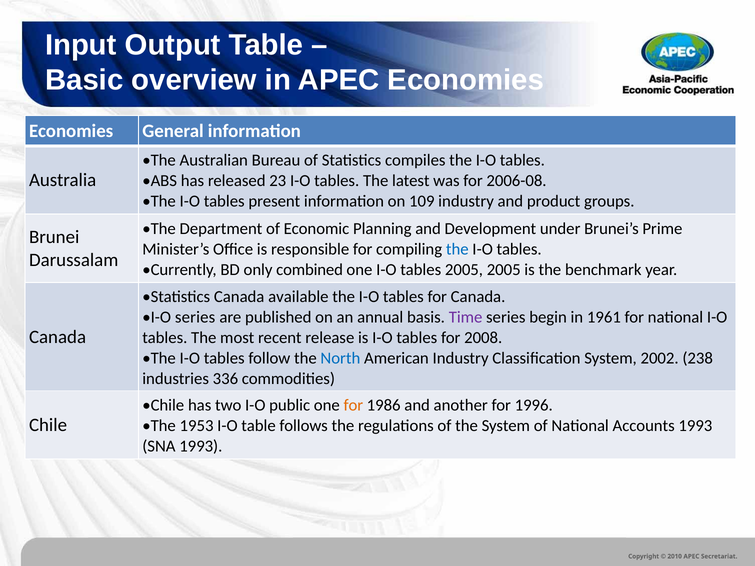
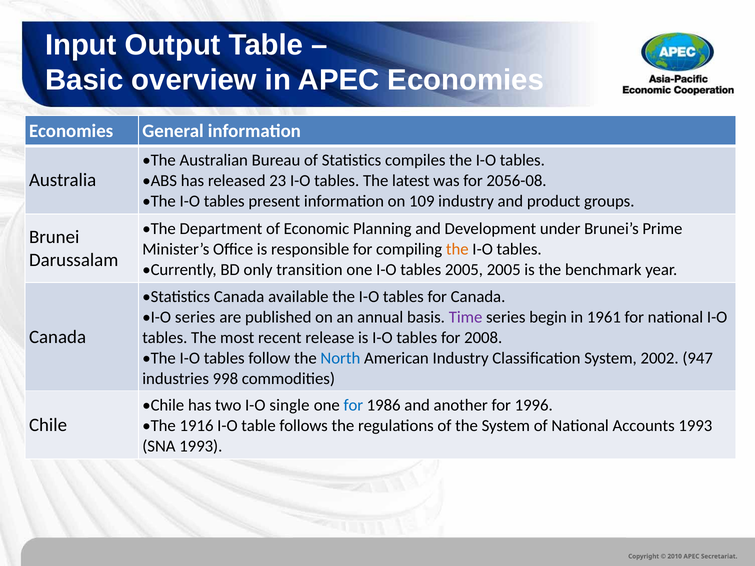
2006-08: 2006-08 -> 2056-08
the at (457, 249) colour: blue -> orange
combined: combined -> transition
238: 238 -> 947
336: 336 -> 998
public: public -> single
for at (353, 405) colour: orange -> blue
1953: 1953 -> 1916
